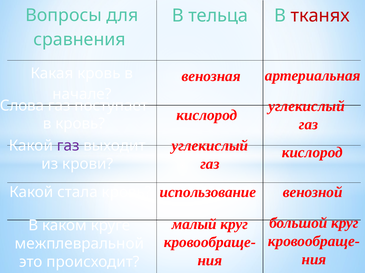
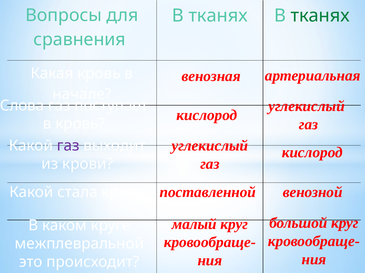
тельца at (218, 16): тельца -> тканях
тканях at (320, 16) colour: red -> green
использование: использование -> поставленной
